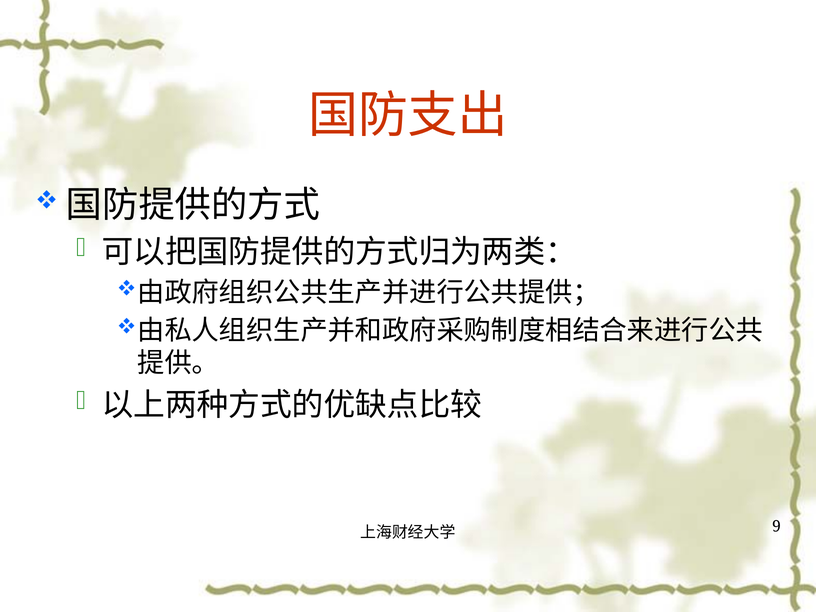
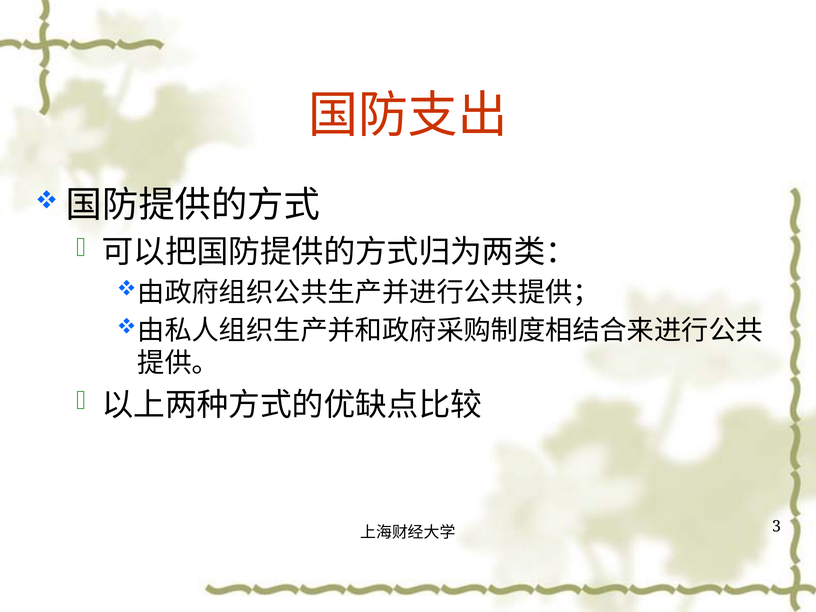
9: 9 -> 3
